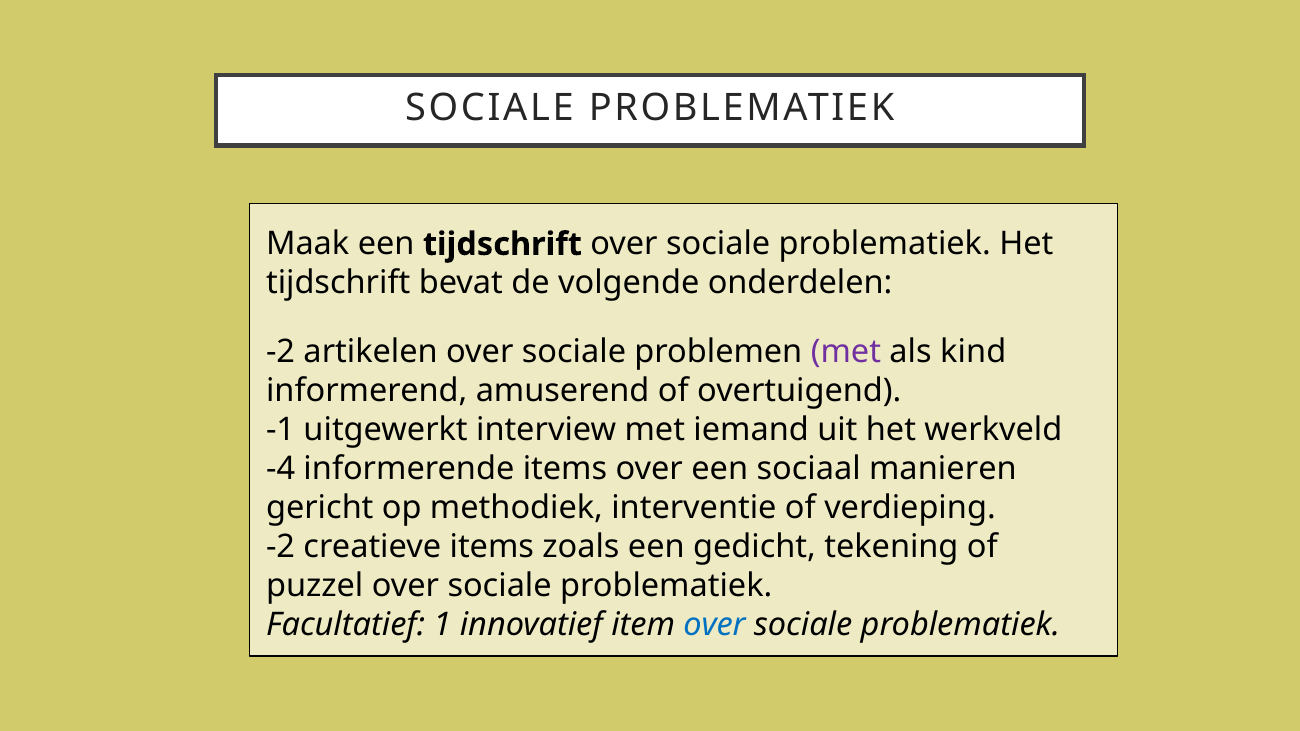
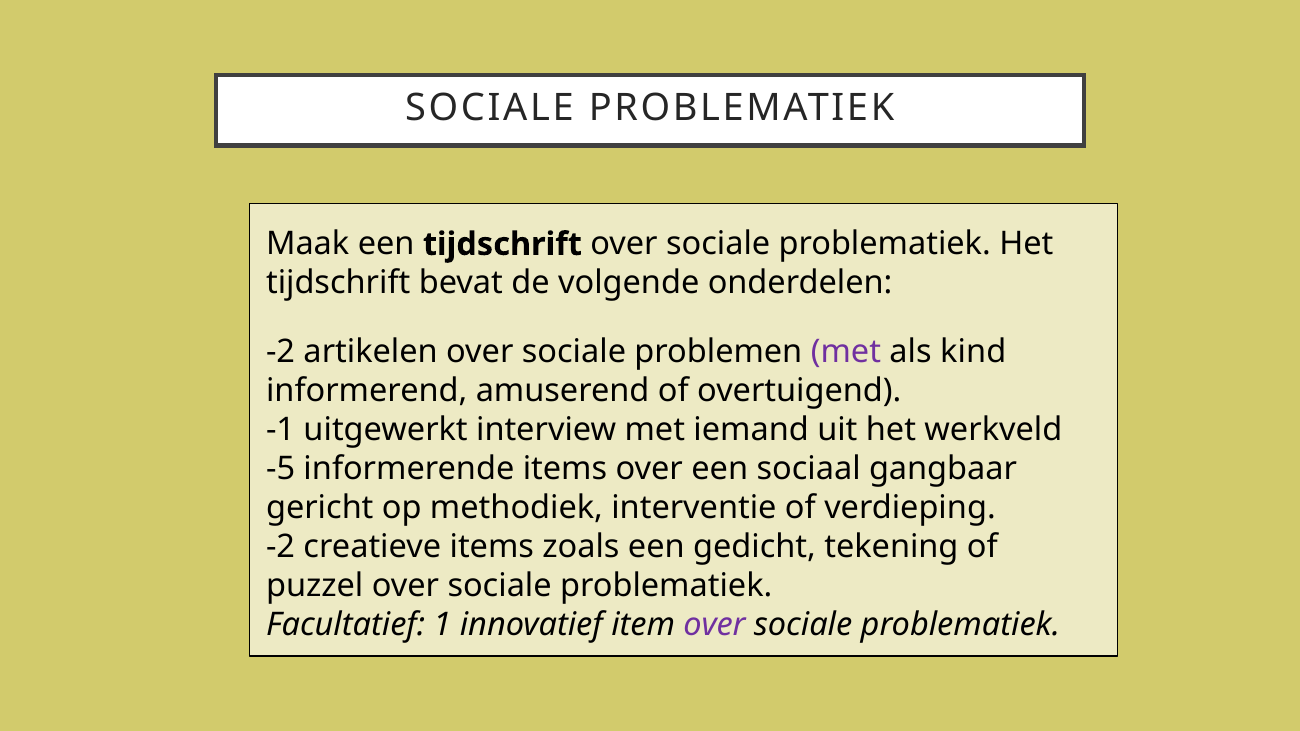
-4: -4 -> -5
manieren: manieren -> gangbaar
over at (714, 625) colour: blue -> purple
